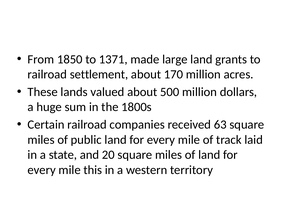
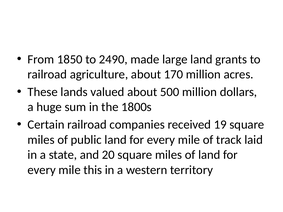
1371: 1371 -> 2490
settlement: settlement -> agriculture
63: 63 -> 19
